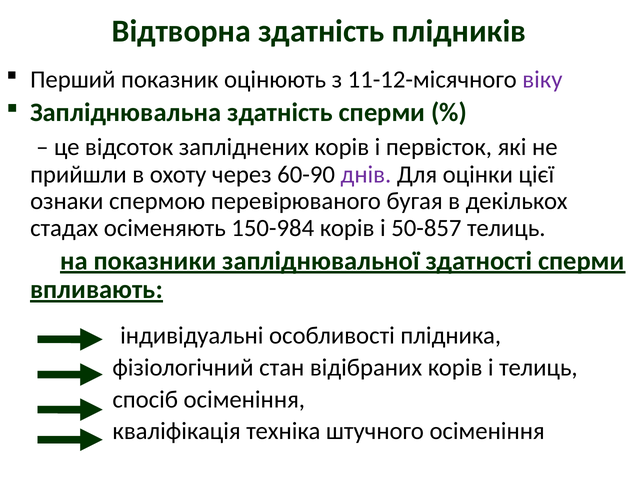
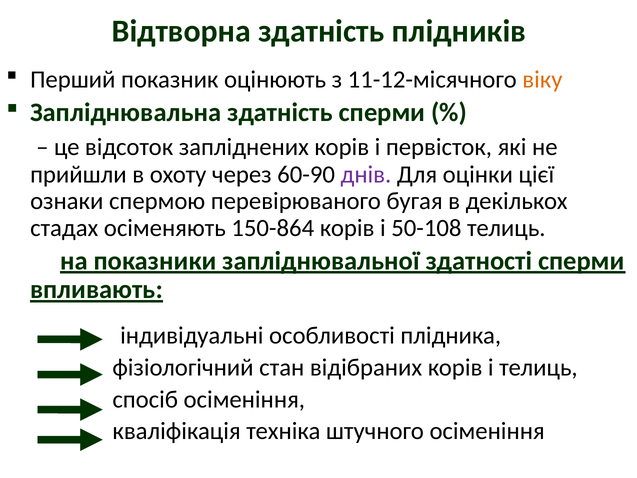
віку colour: purple -> orange
150-984: 150-984 -> 150-864
50-857: 50-857 -> 50-108
